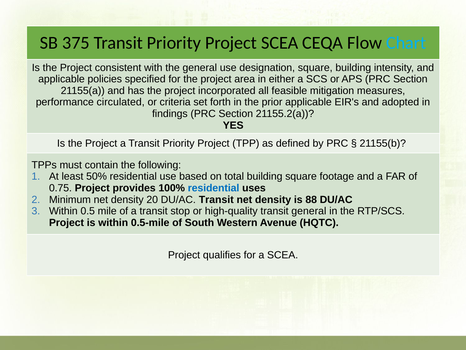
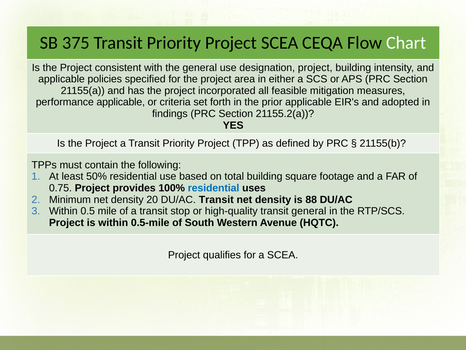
Chart colour: light blue -> white
designation square: square -> project
performance circulated: circulated -> applicable
